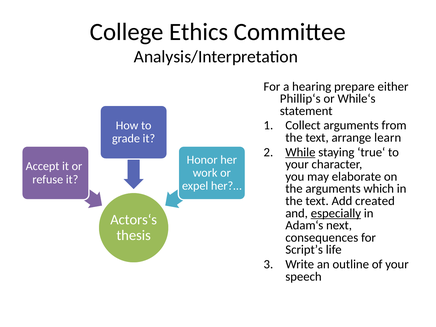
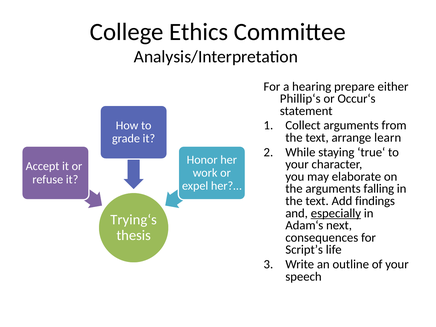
While‘s: While‘s -> Occur‘s
While underline: present -> none
which: which -> falling
created: created -> findings
Actors‘s: Actors‘s -> Trying‘s
